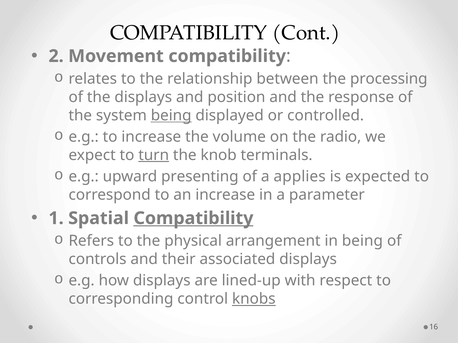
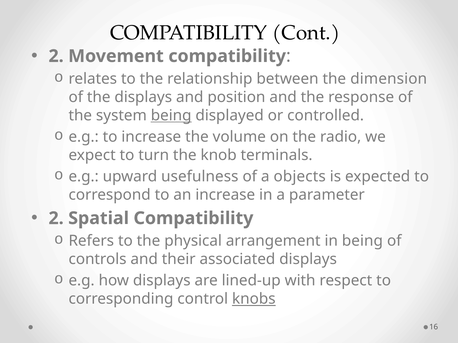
processing: processing -> dimension
turn underline: present -> none
presenting: presenting -> usefulness
applies: applies -> objects
1 at (56, 219): 1 -> 2
Compatibility at (193, 219) underline: present -> none
